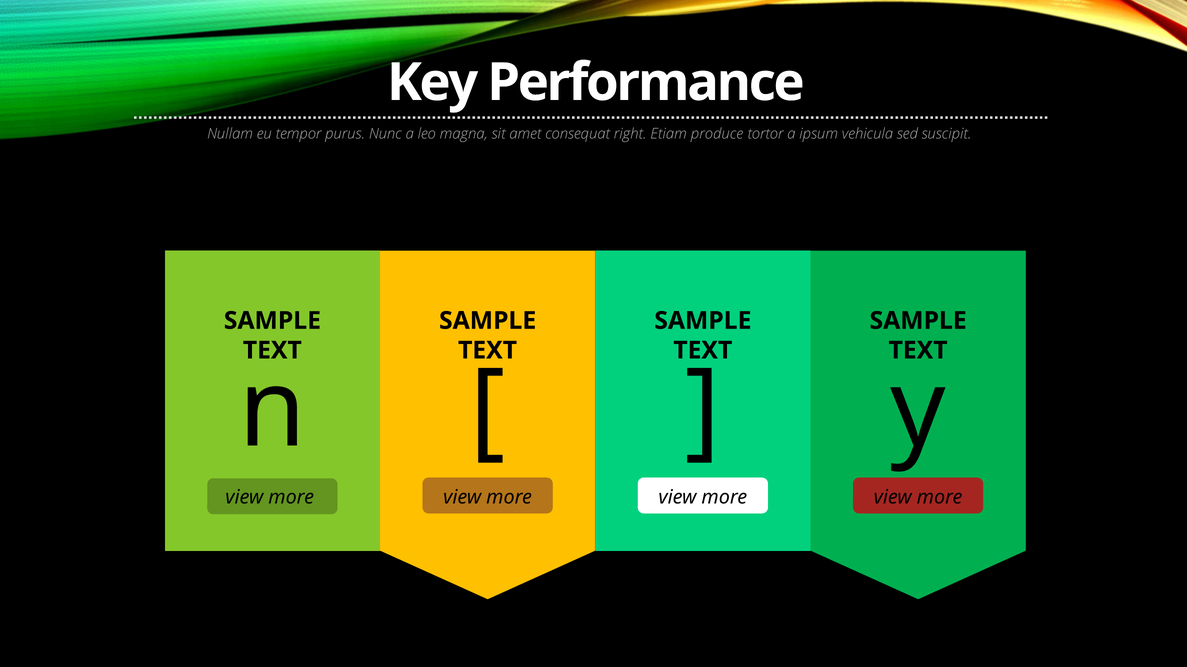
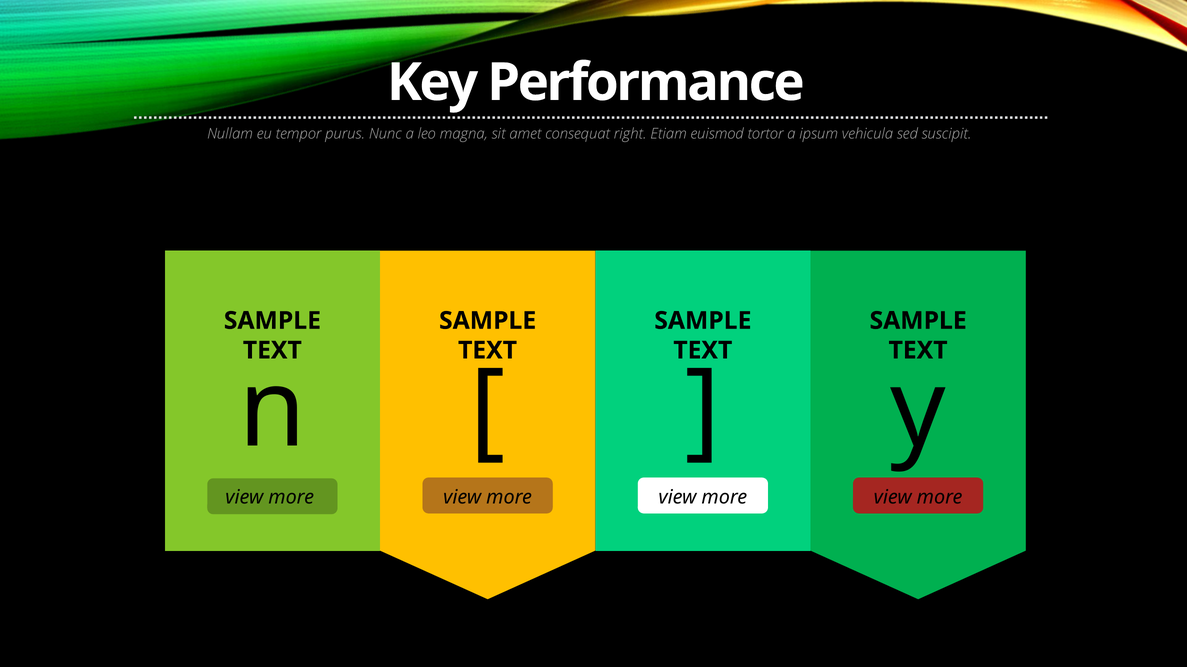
produce: produce -> euismod
